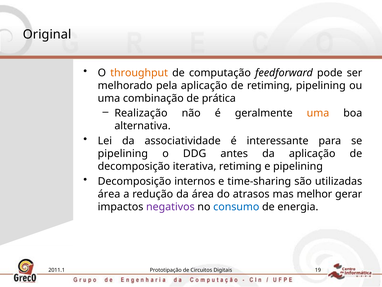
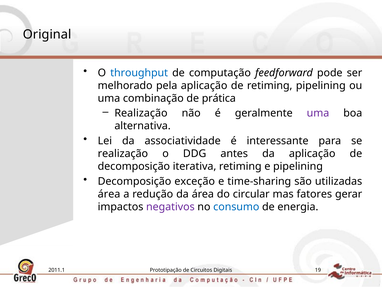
throughput colour: orange -> blue
uma at (318, 113) colour: orange -> purple
pipelining at (123, 153): pipelining -> realização
internos: internos -> exceção
atrasos: atrasos -> circular
melhor: melhor -> fatores
